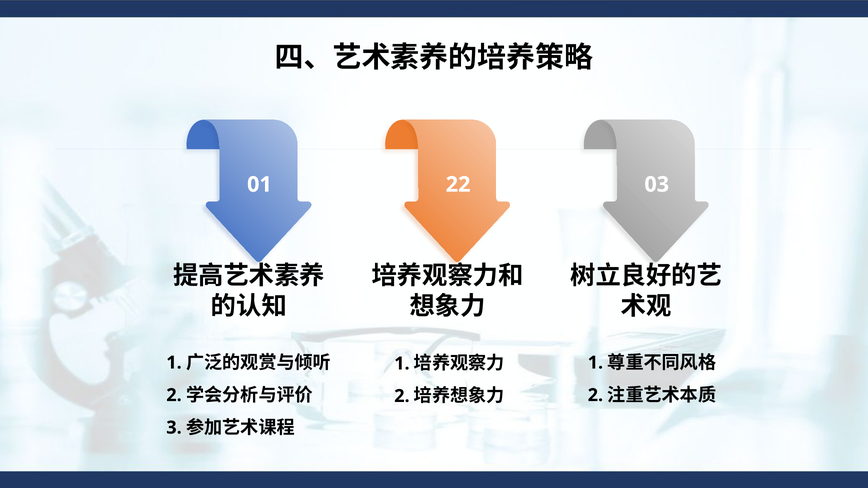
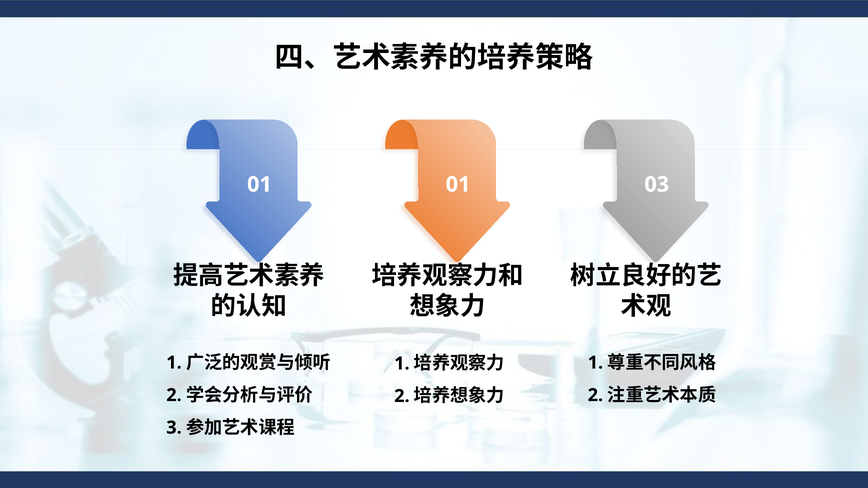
01 22: 22 -> 01
